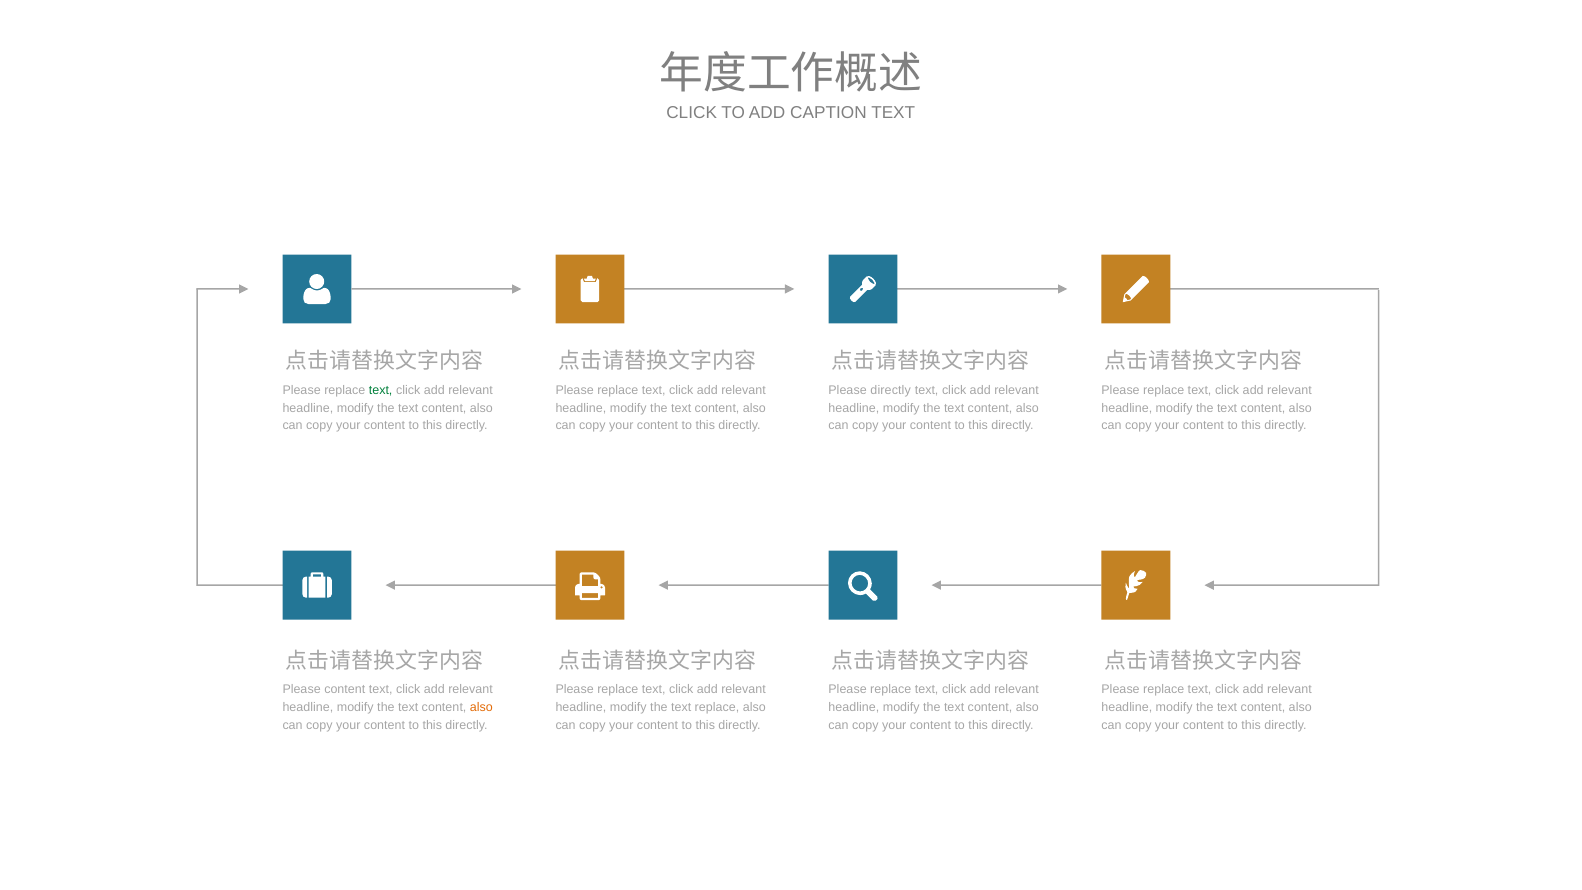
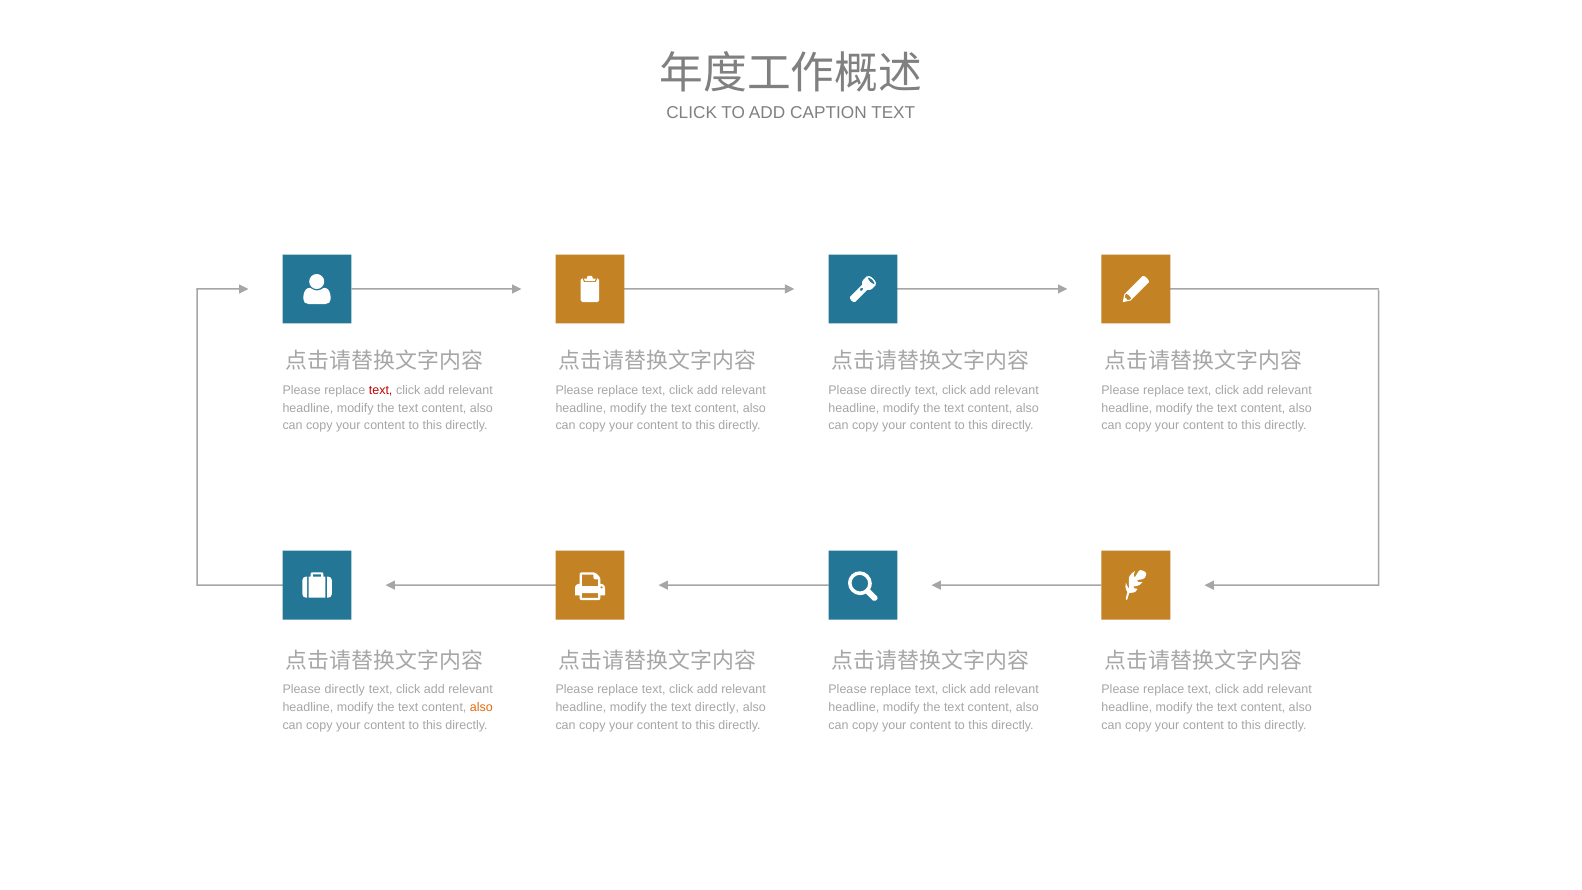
text at (381, 390) colour: green -> red
content at (345, 690): content -> directly
text replace: replace -> directly
